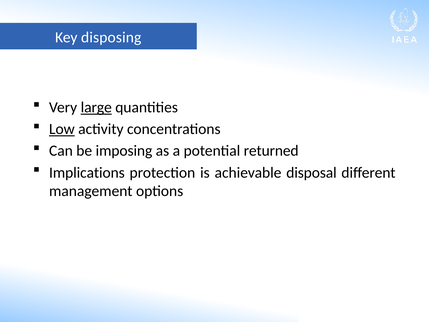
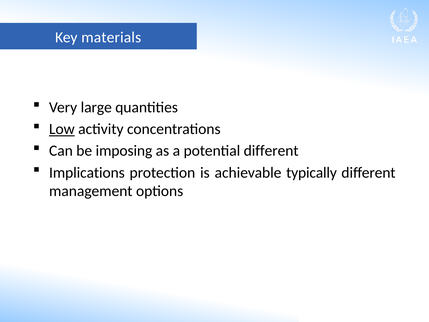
disposing: disposing -> materials
large underline: present -> none
potential returned: returned -> different
disposal: disposal -> typically
